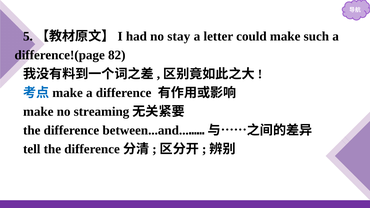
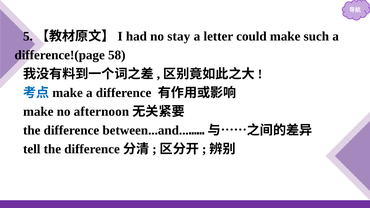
82: 82 -> 58
streaming: streaming -> afternoon
